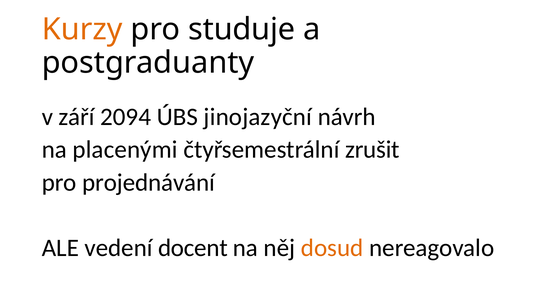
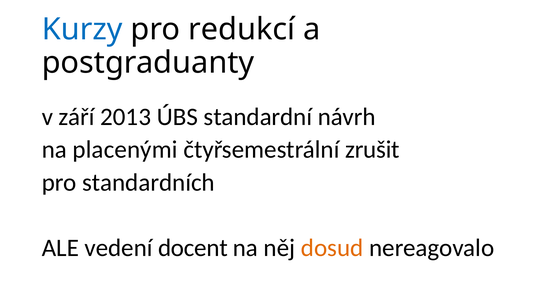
Kurzy colour: orange -> blue
studuje: studuje -> redukcí
2094: 2094 -> 2013
jinojazyční: jinojazyční -> standardní
projednávání: projednávání -> standardních
